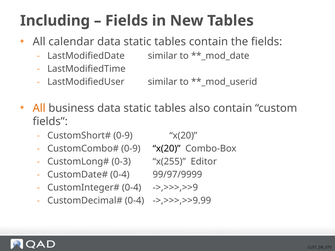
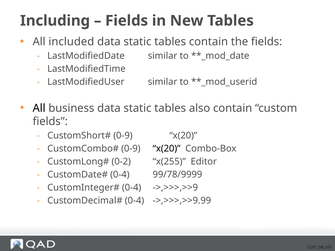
calendar: calendar -> included
All at (39, 108) colour: orange -> black
0-3: 0-3 -> 0-2
99/97/9999: 99/97/9999 -> 99/78/9999
